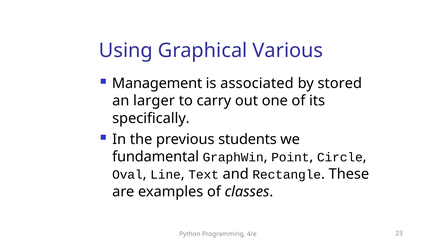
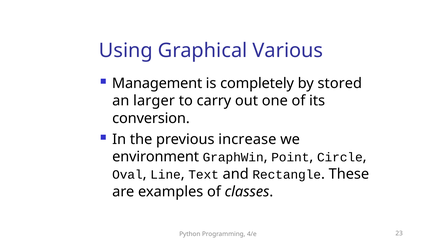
associated: associated -> completely
specifically: specifically -> conversion
students: students -> increase
fundamental: fundamental -> environment
